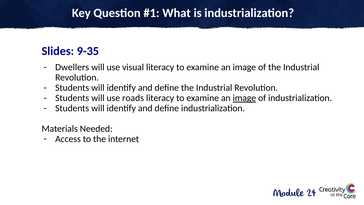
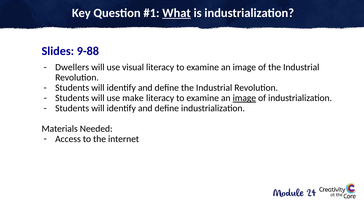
What underline: none -> present
9-35: 9-35 -> 9-88
roads: roads -> make
